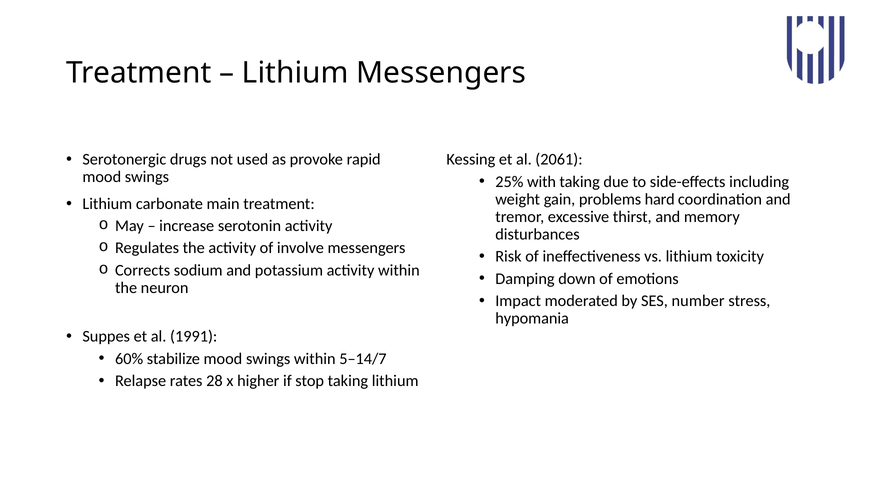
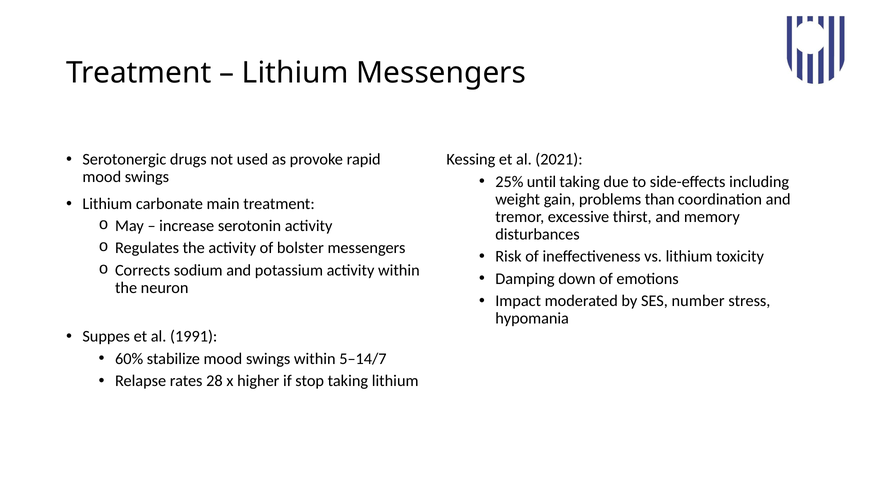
2061: 2061 -> 2021
with: with -> until
hard: hard -> than
involve: involve -> bolster
